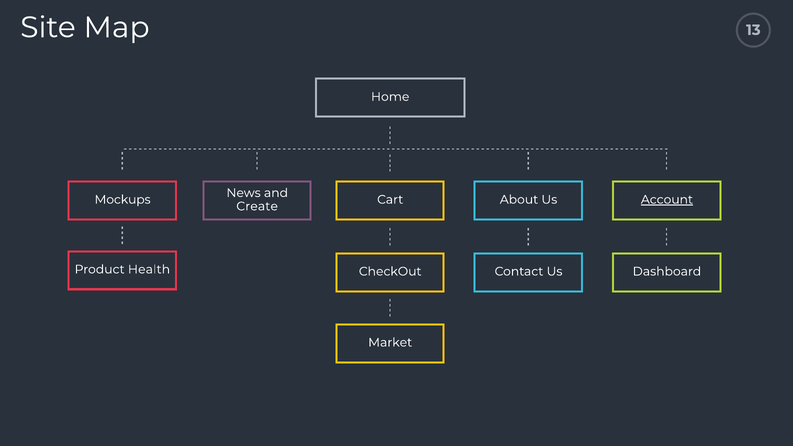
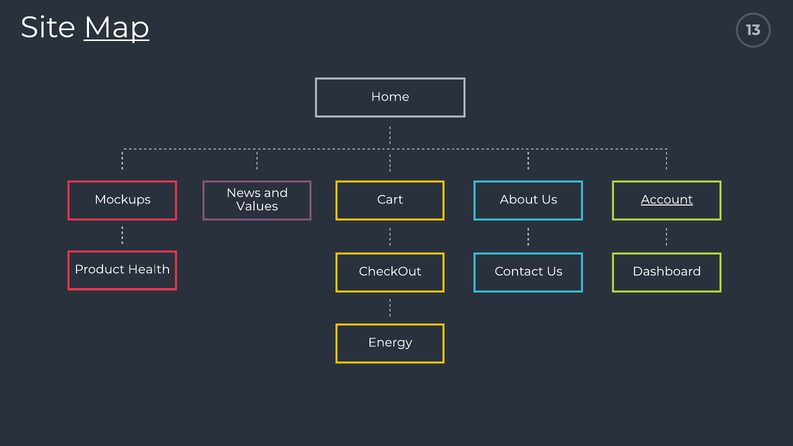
Map underline: none -> present
Create: Create -> Values
Market: Market -> Energy
